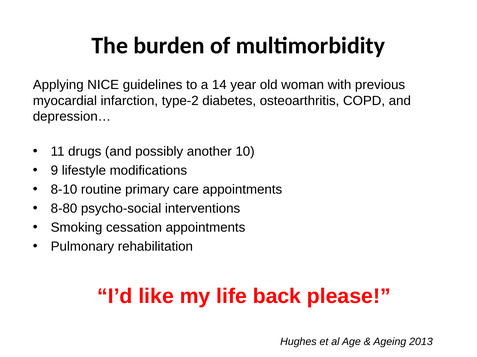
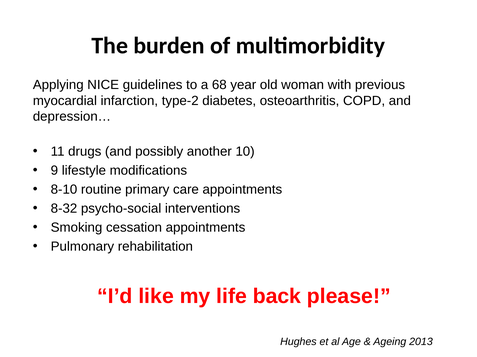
14: 14 -> 68
8-80: 8-80 -> 8-32
